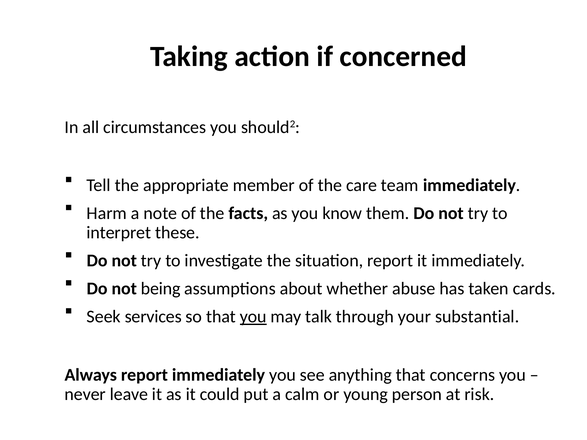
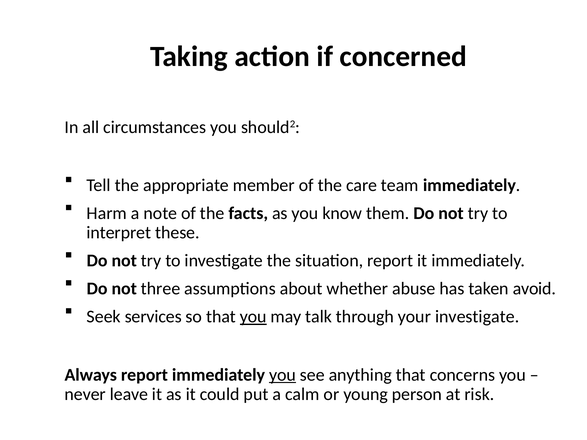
being: being -> three
cards: cards -> avoid
your substantial: substantial -> investigate
you at (283, 375) underline: none -> present
